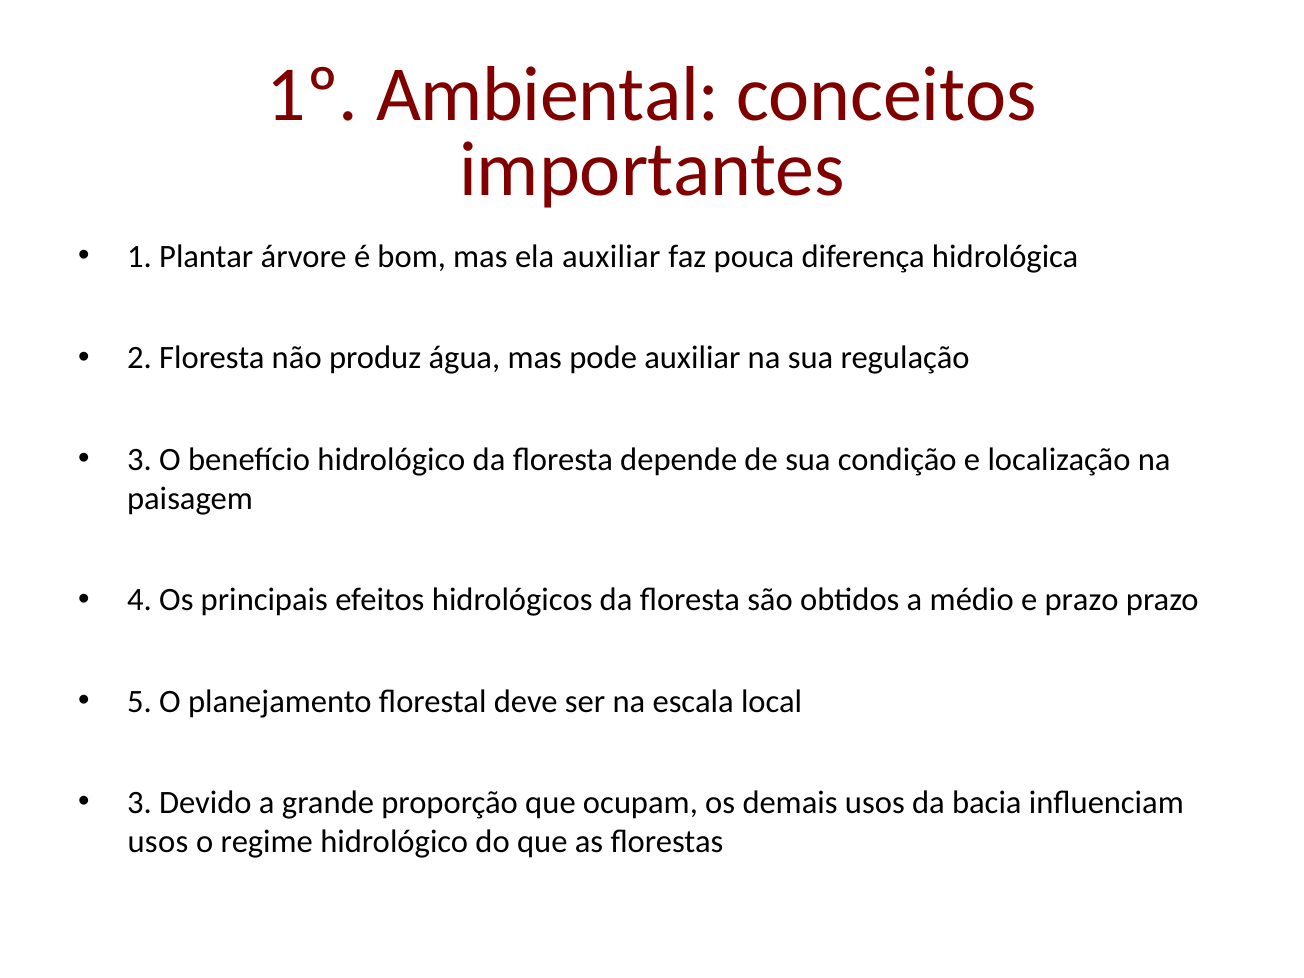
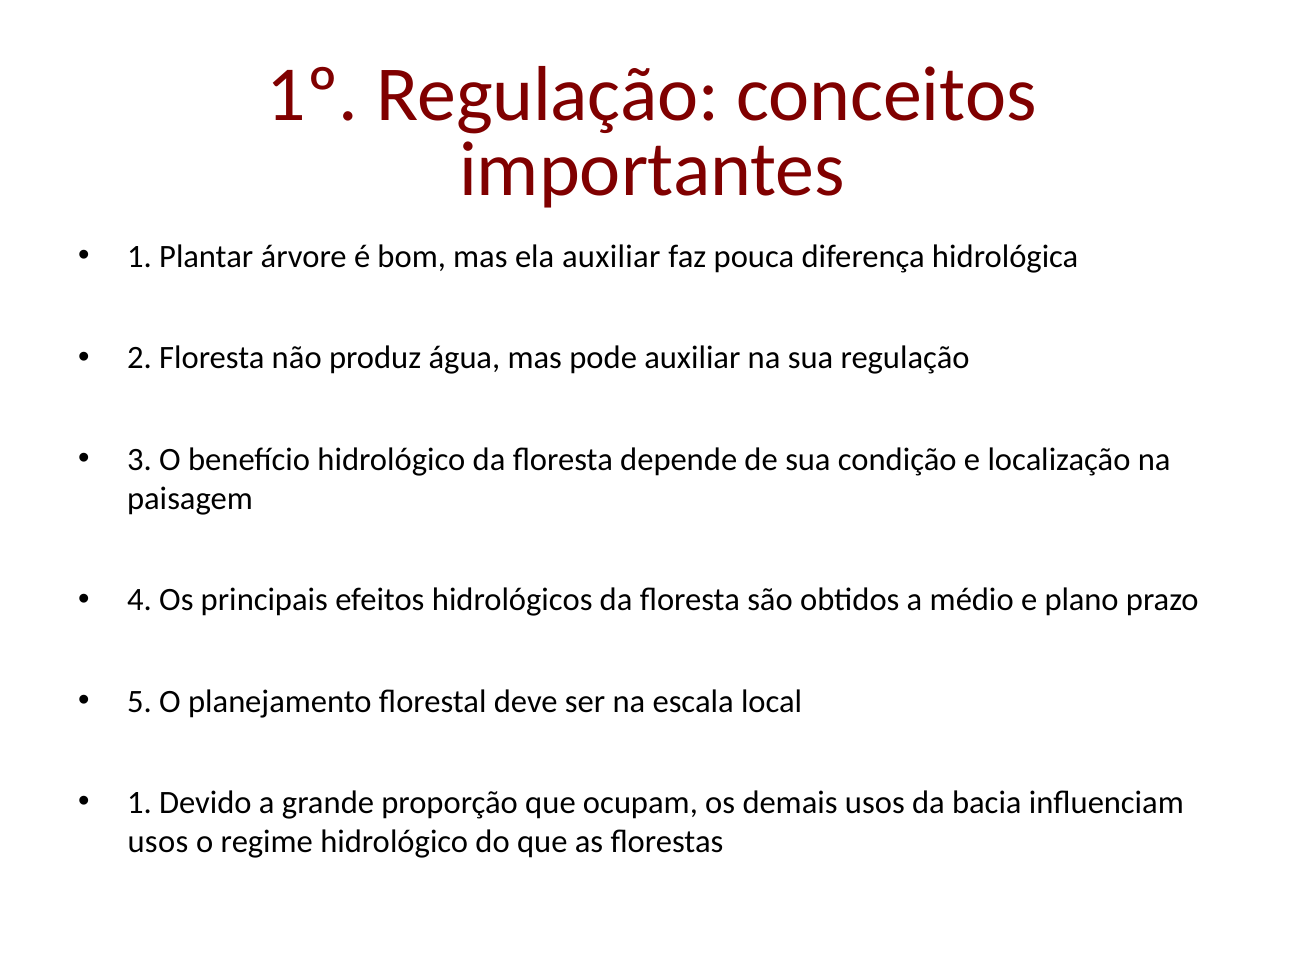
1º Ambiental: Ambiental -> Regulação
e prazo: prazo -> plano
3 at (140, 803): 3 -> 1
